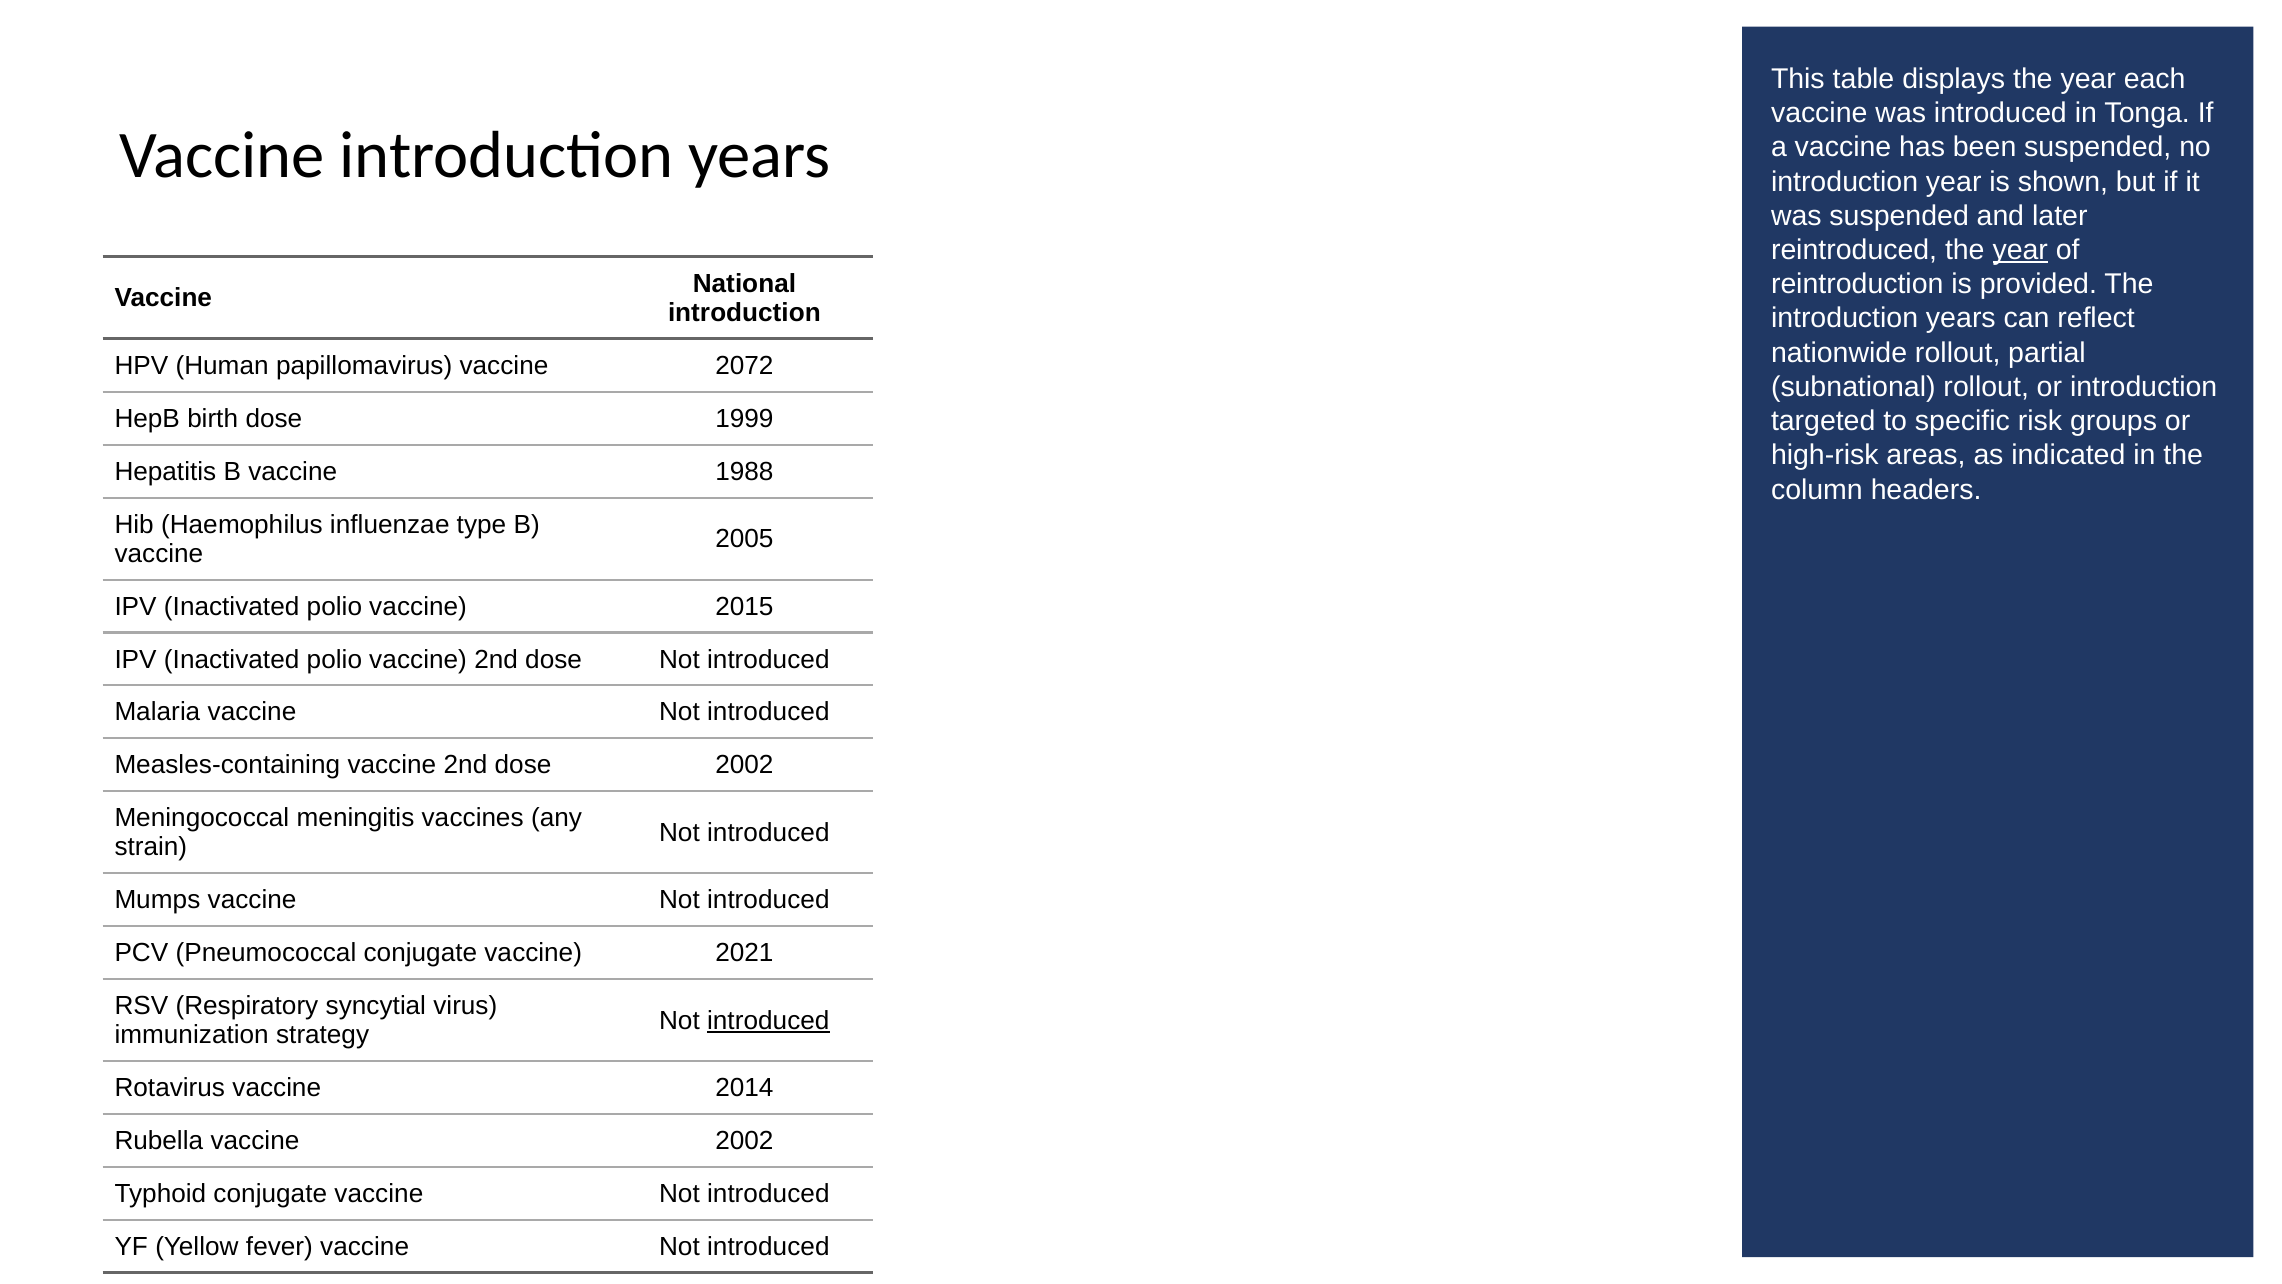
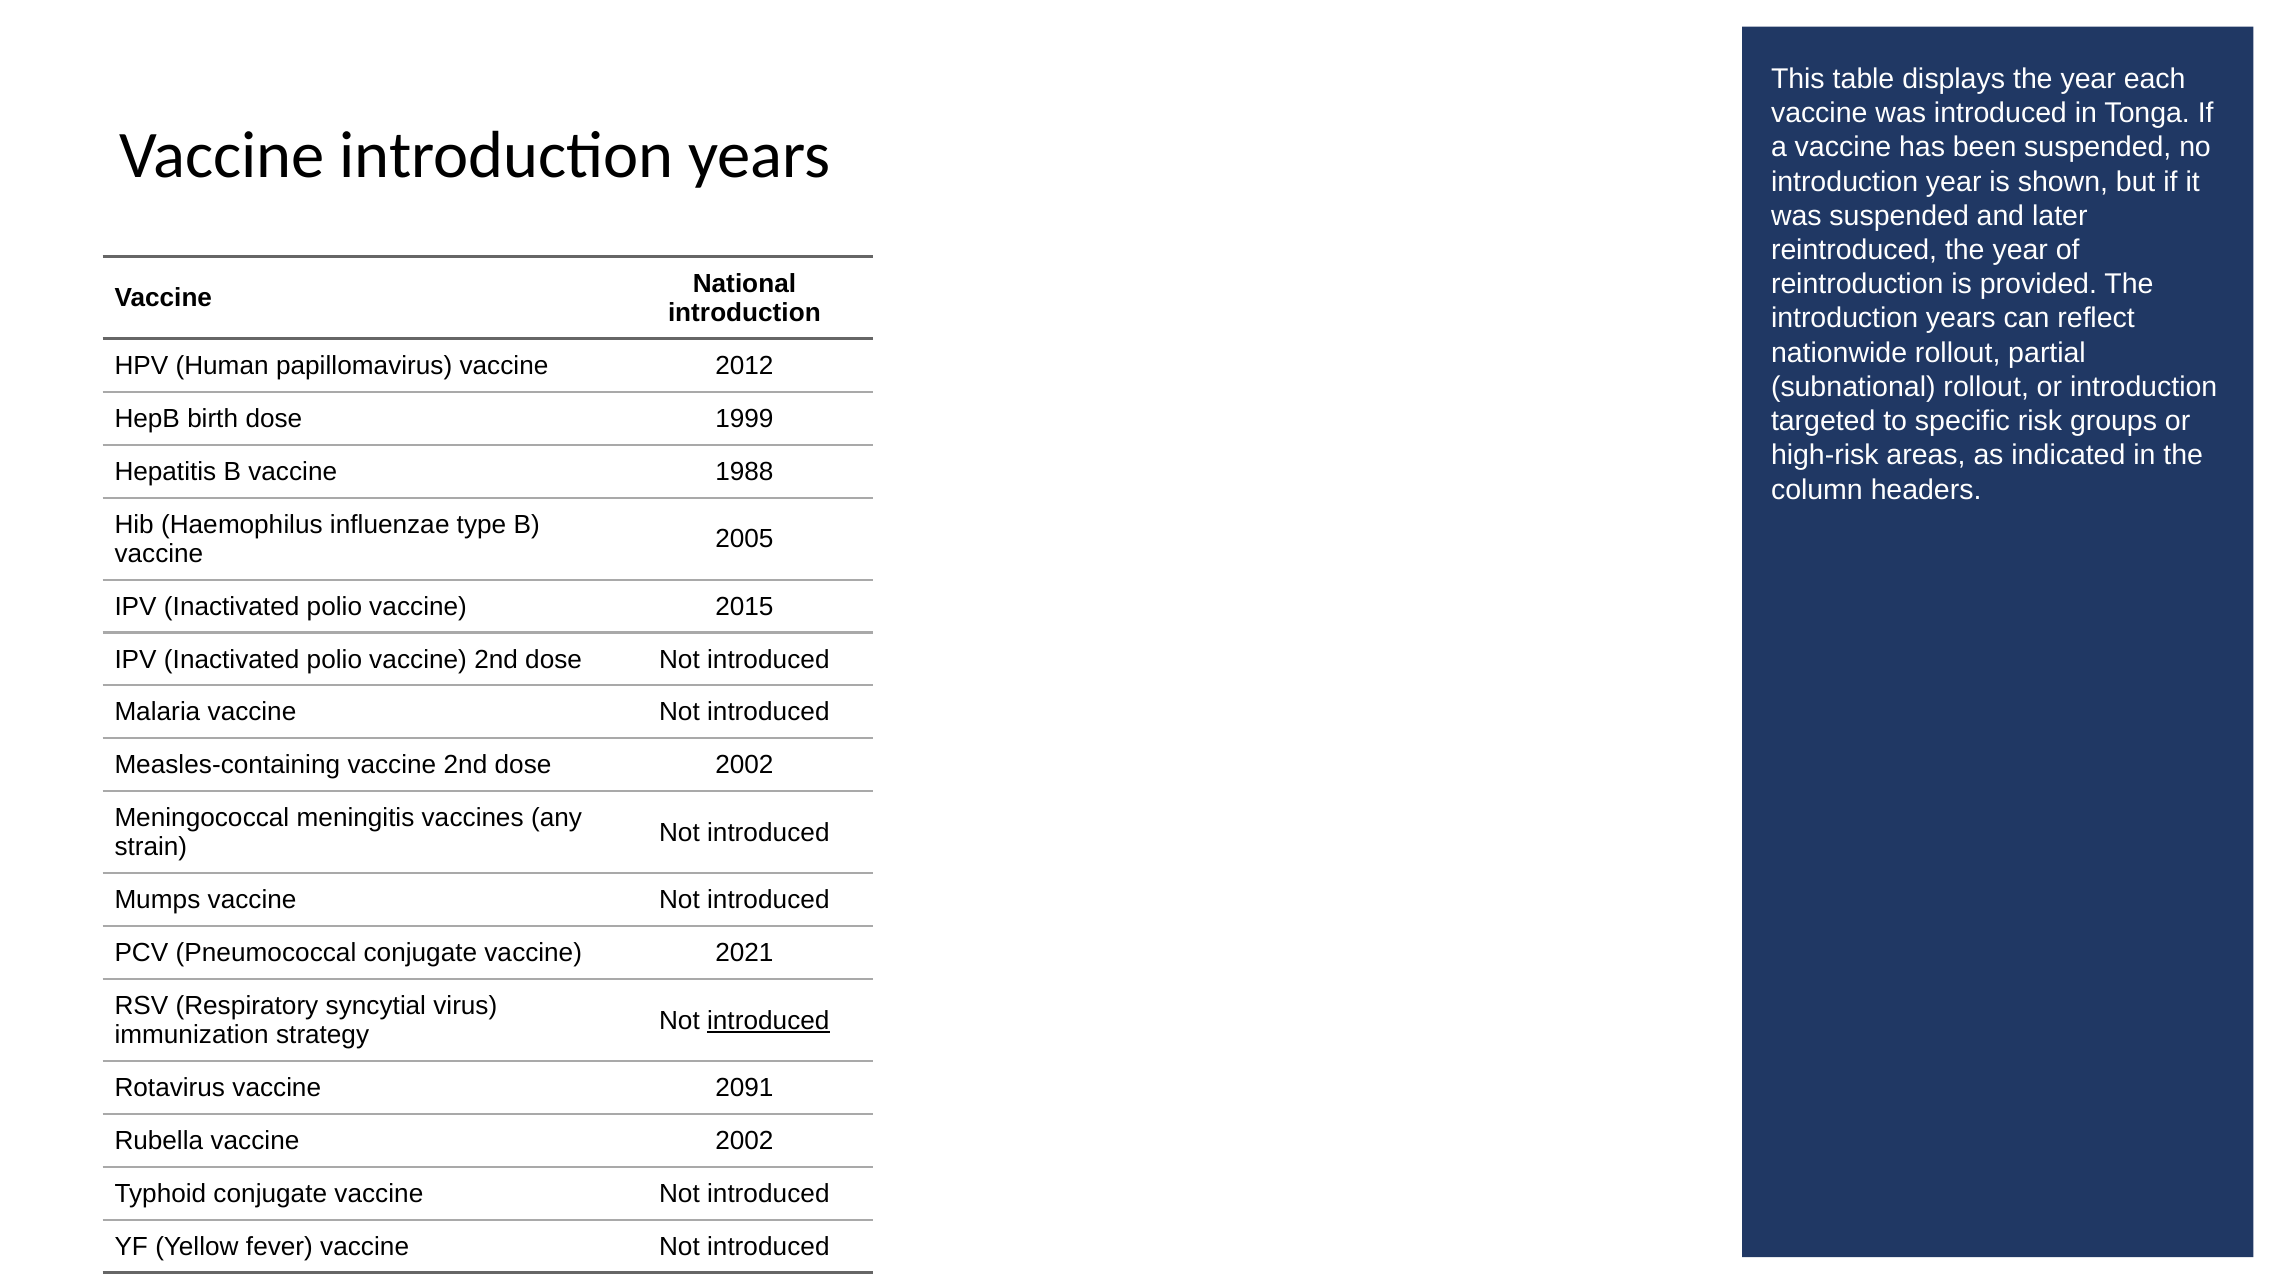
year at (2020, 250) underline: present -> none
2072: 2072 -> 2012
2014: 2014 -> 2091
